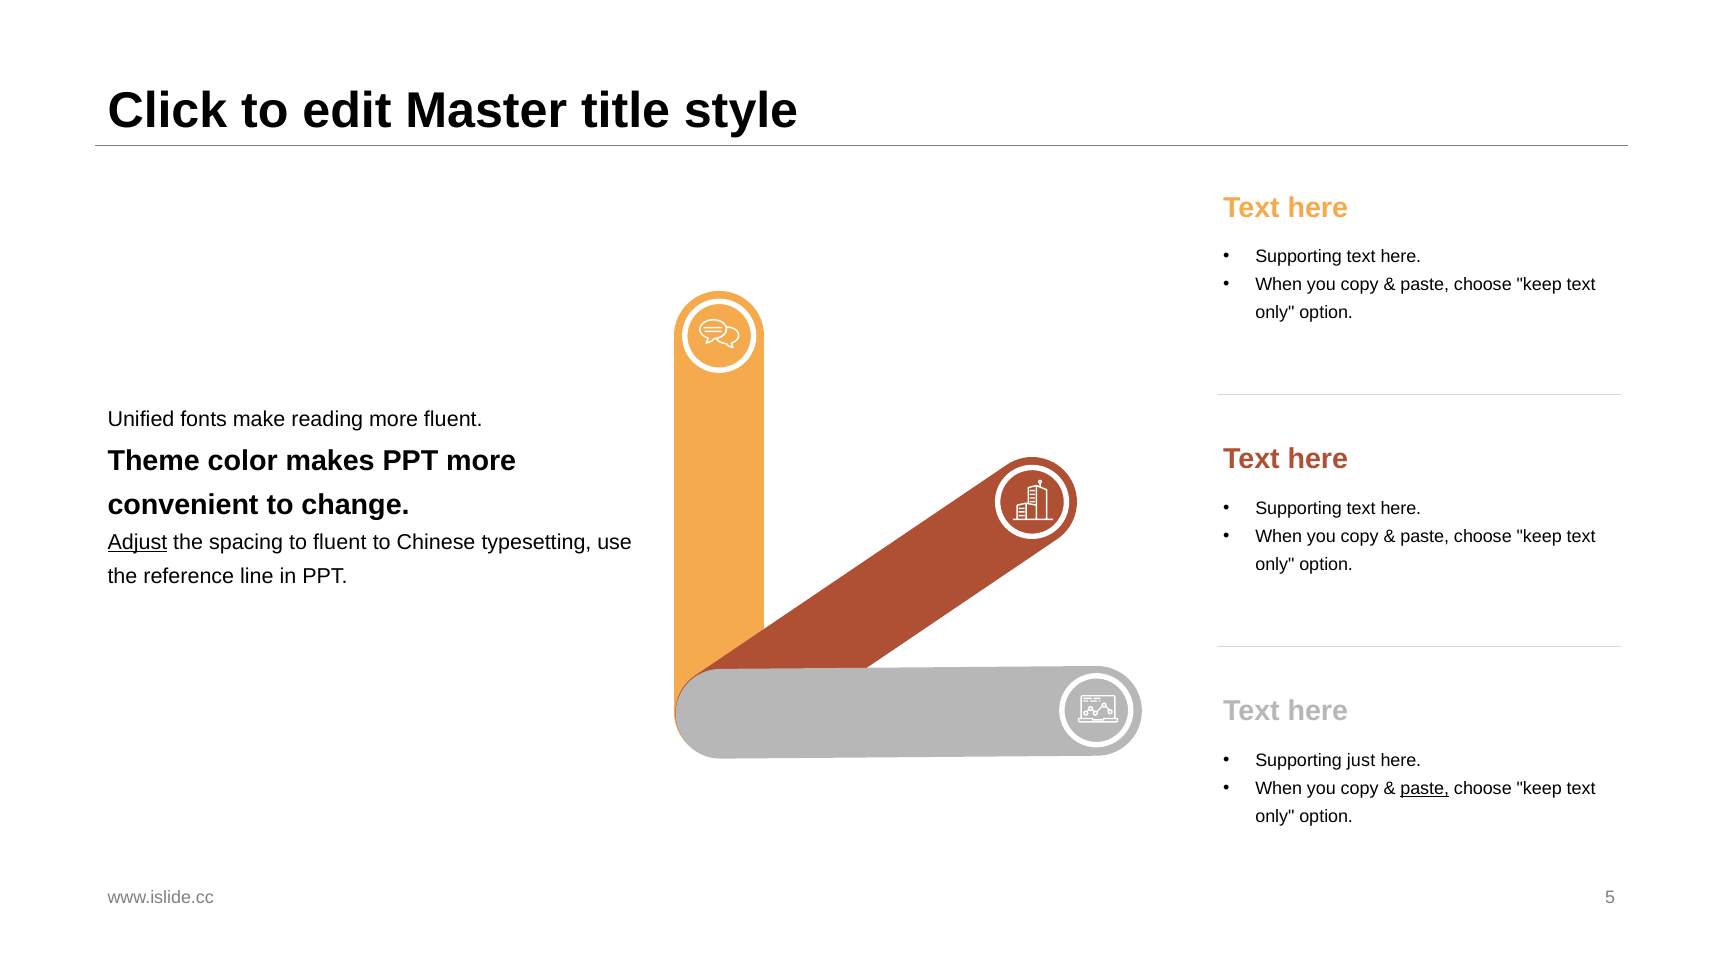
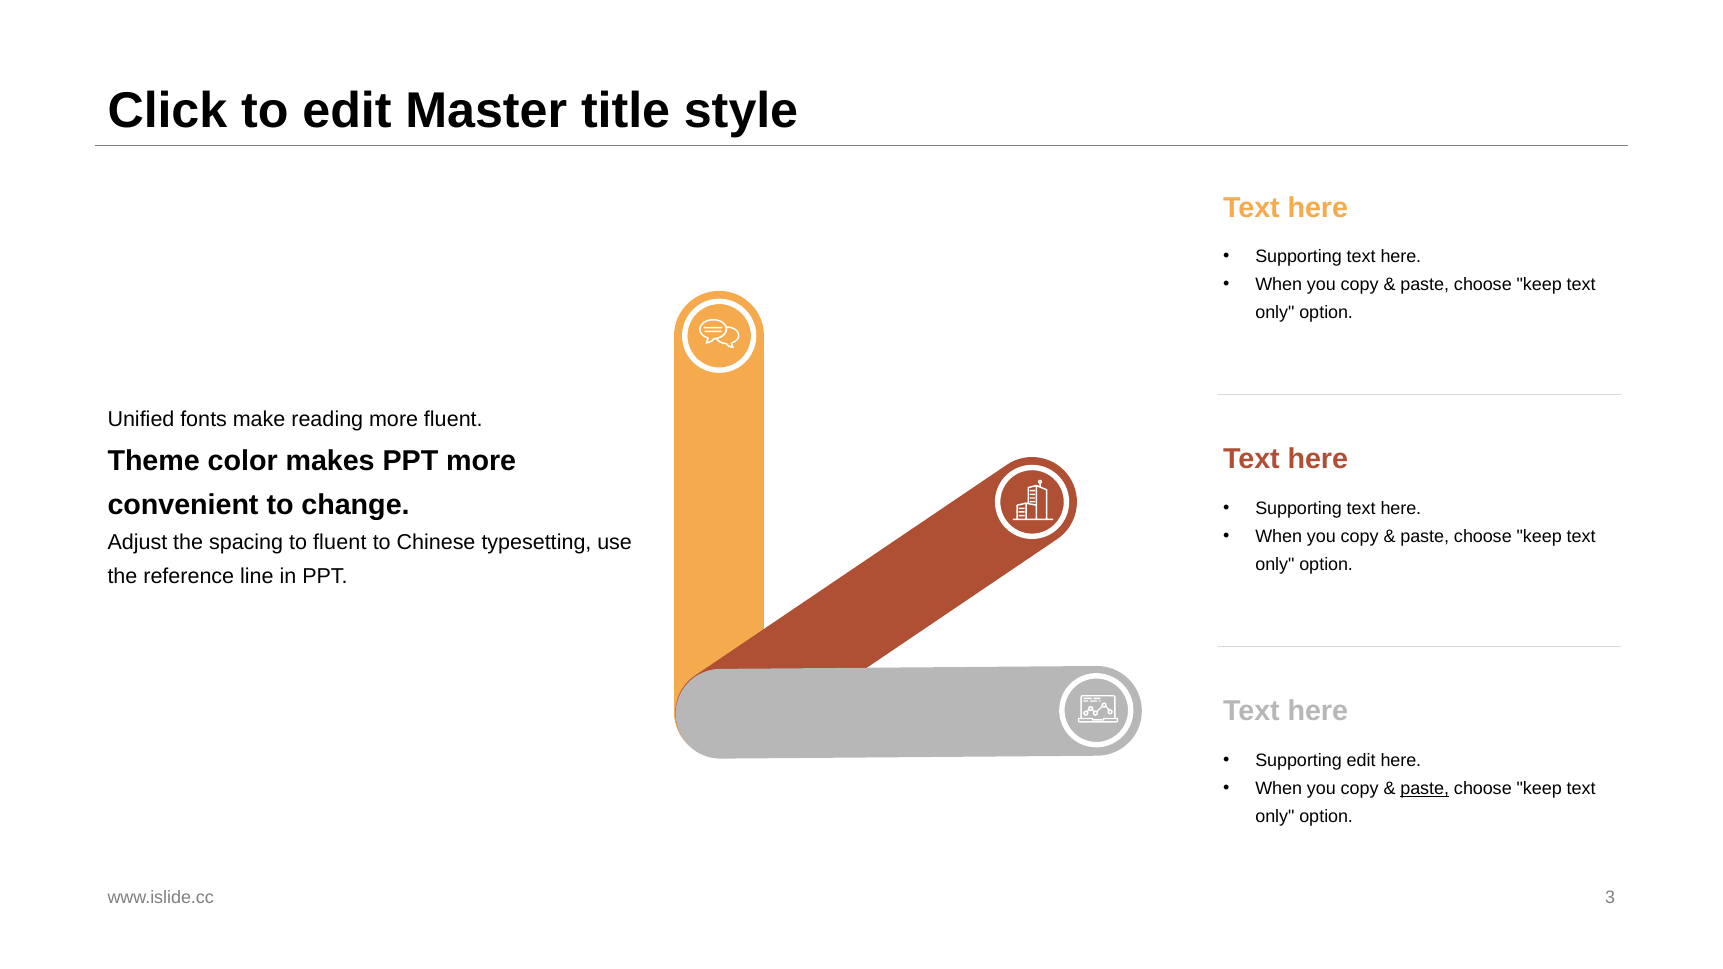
Adjust underline: present -> none
Supporting just: just -> edit
5: 5 -> 3
